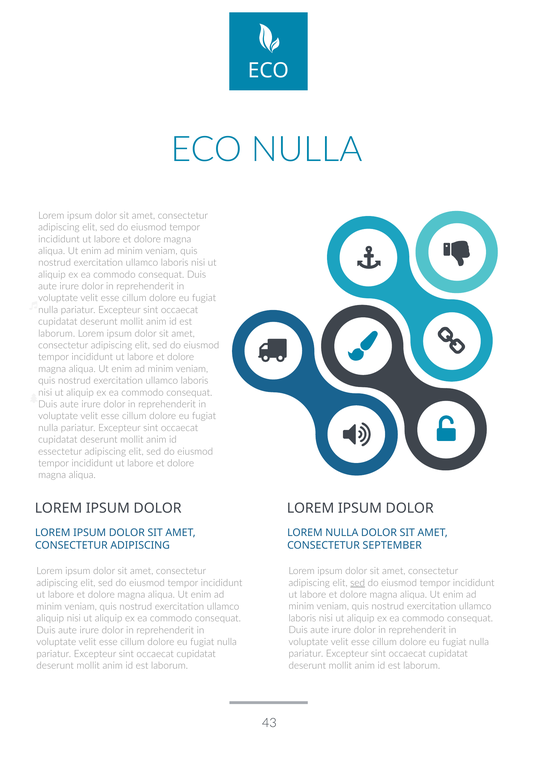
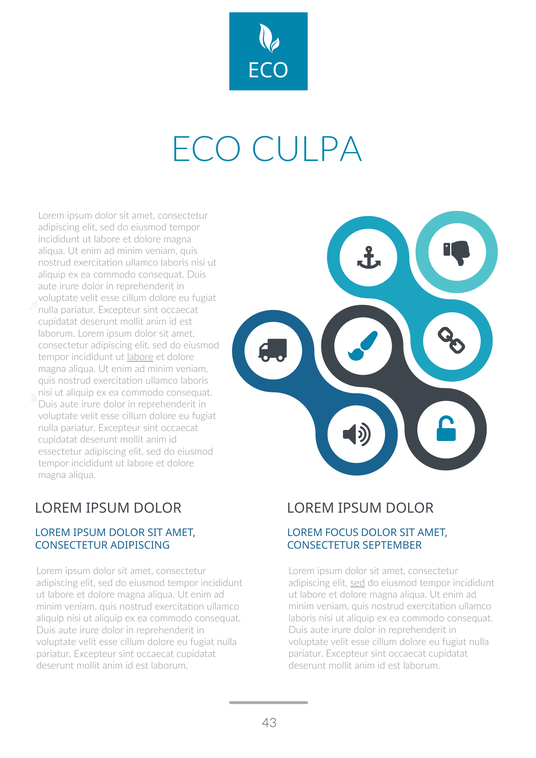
ECO NULLA: NULLA -> CULPA
labore at (140, 357) underline: none -> present
LOREM NULLA: NULLA -> FOCUS
